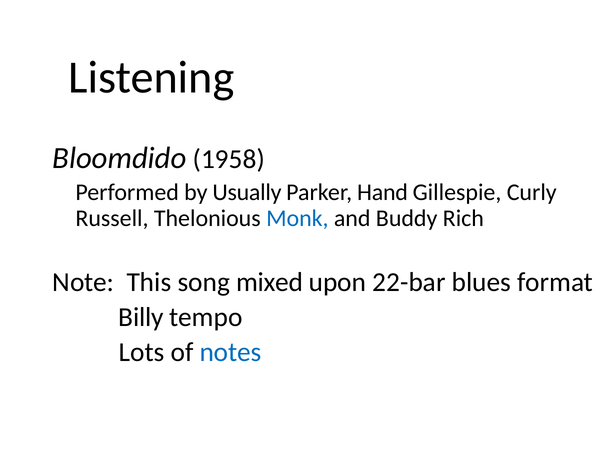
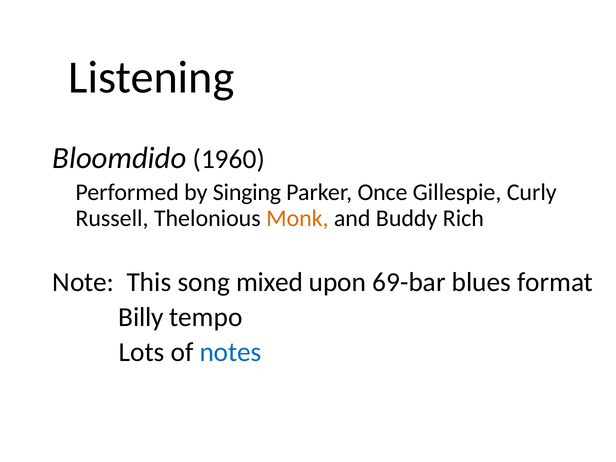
1958: 1958 -> 1960
Usually: Usually -> Singing
Hand: Hand -> Once
Monk colour: blue -> orange
22-bar: 22-bar -> 69-bar
